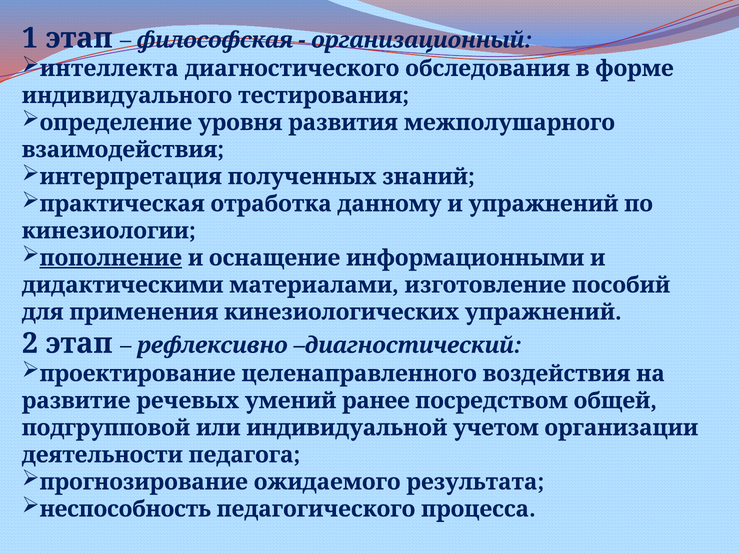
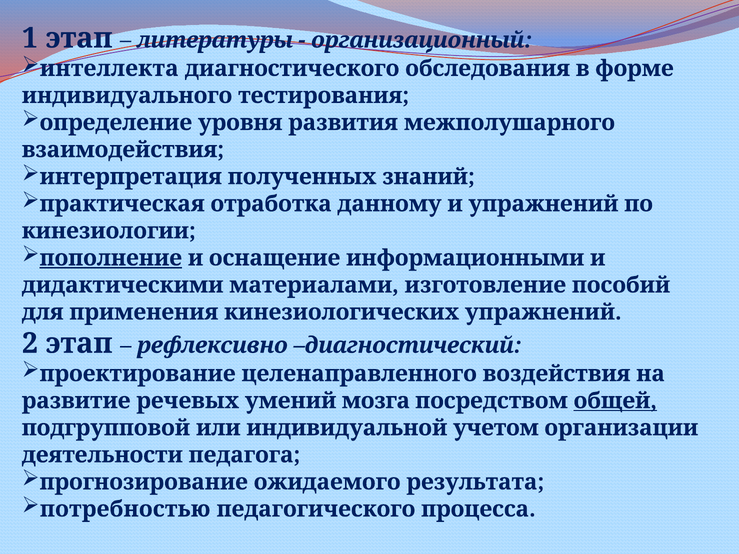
философская: философская -> литературы
ранее: ранее -> мозга
общей underline: none -> present
неспособность: неспособность -> потребностью
